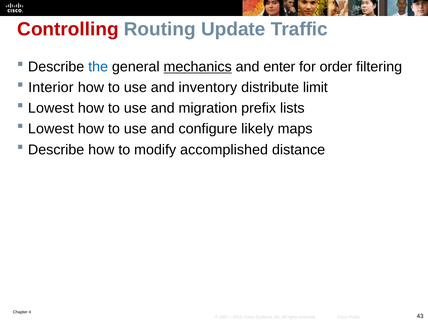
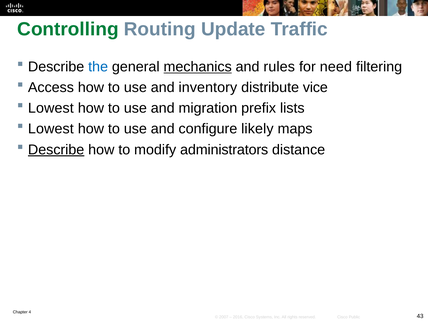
Controlling colour: red -> green
enter: enter -> rules
order: order -> need
Interior: Interior -> Access
limit: limit -> vice
Describe at (56, 150) underline: none -> present
accomplished: accomplished -> administrators
